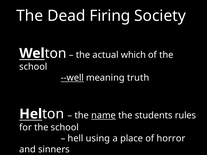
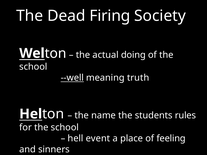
which: which -> doing
name underline: present -> none
using: using -> event
horror: horror -> feeling
